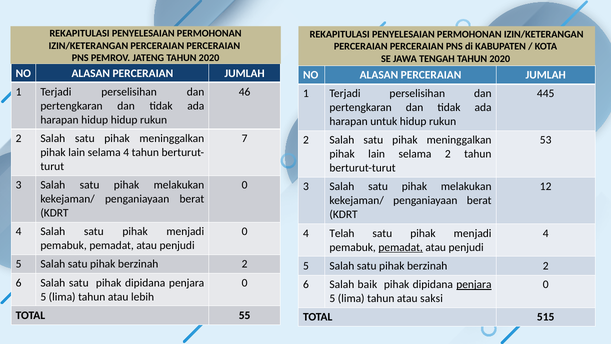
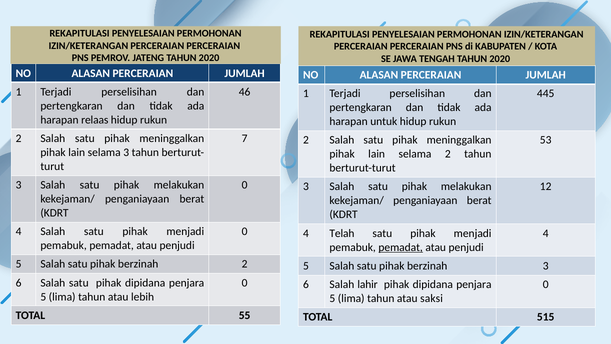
harapan hidup: hidup -> relaas
selama 4: 4 -> 3
2 at (546, 266): 2 -> 3
baik: baik -> lahir
penjara at (474, 284) underline: present -> none
